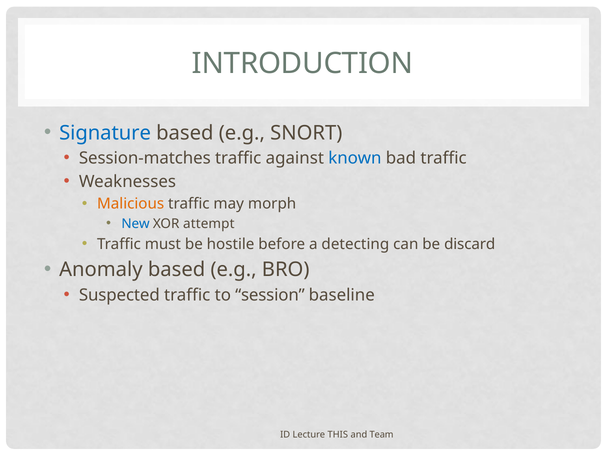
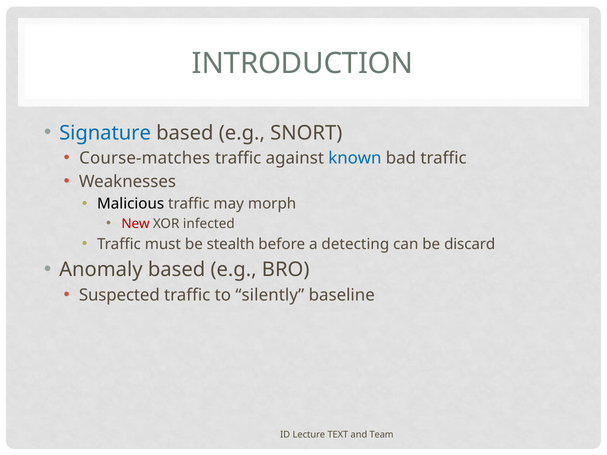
Session-matches: Session-matches -> Course-matches
Malicious colour: orange -> black
New colour: blue -> red
attempt: attempt -> infected
hostile: hostile -> stealth
session: session -> silently
THIS: THIS -> TEXT
